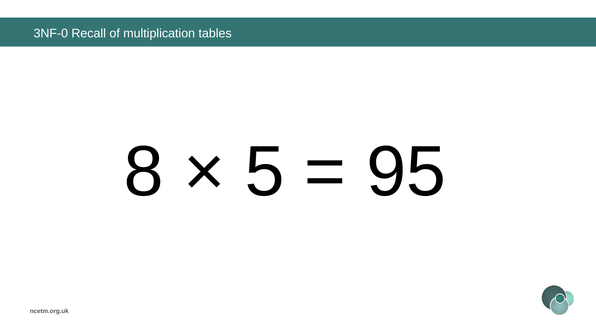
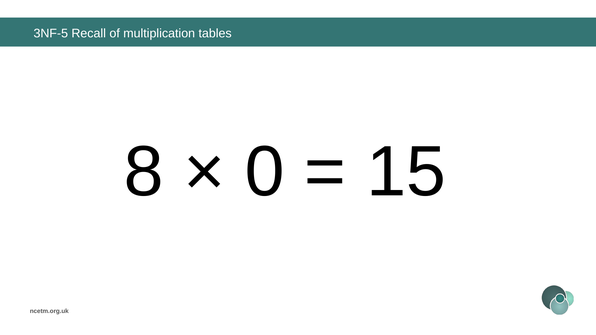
3NF-0: 3NF-0 -> 3NF-5
5: 5 -> 0
95: 95 -> 15
